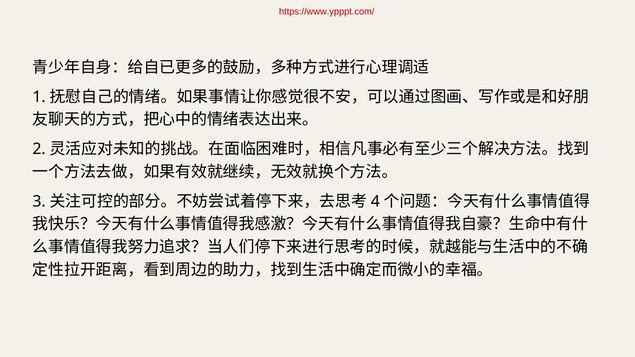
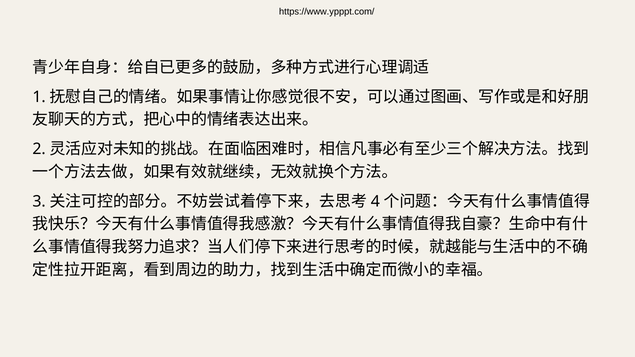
https://www.ypppt.com/ colour: red -> black
